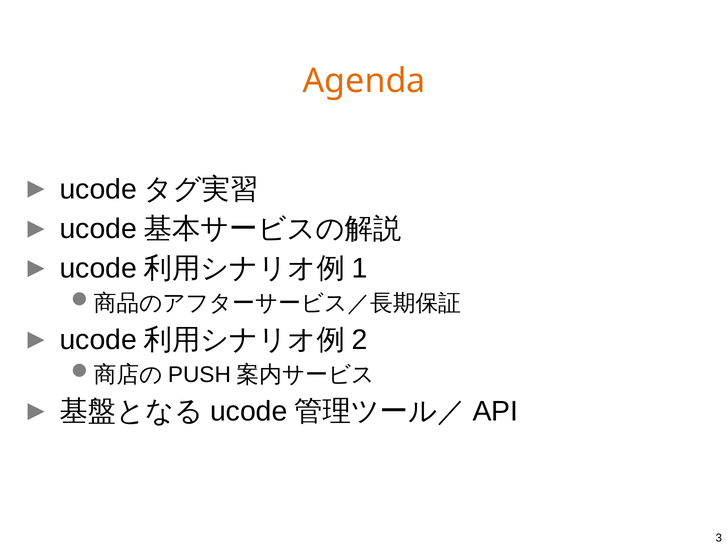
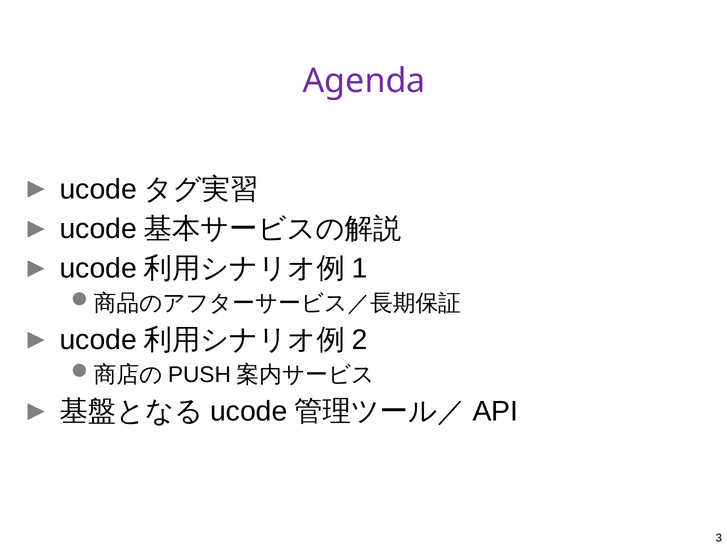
Agenda colour: orange -> purple
